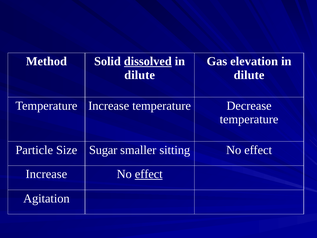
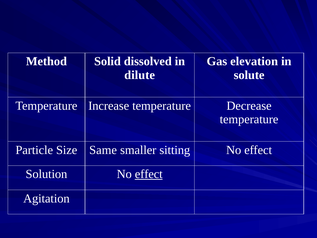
dissolved underline: present -> none
dilute at (249, 75): dilute -> solute
Sugar: Sugar -> Same
Increase at (46, 174): Increase -> Solution
